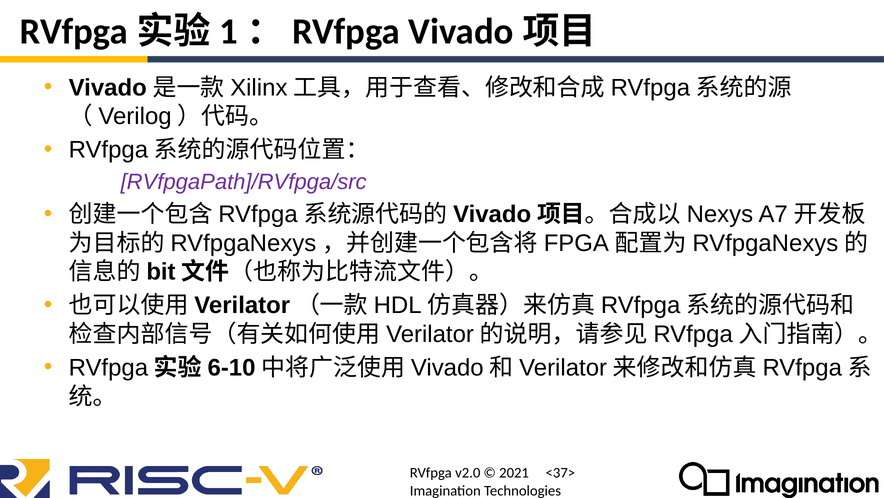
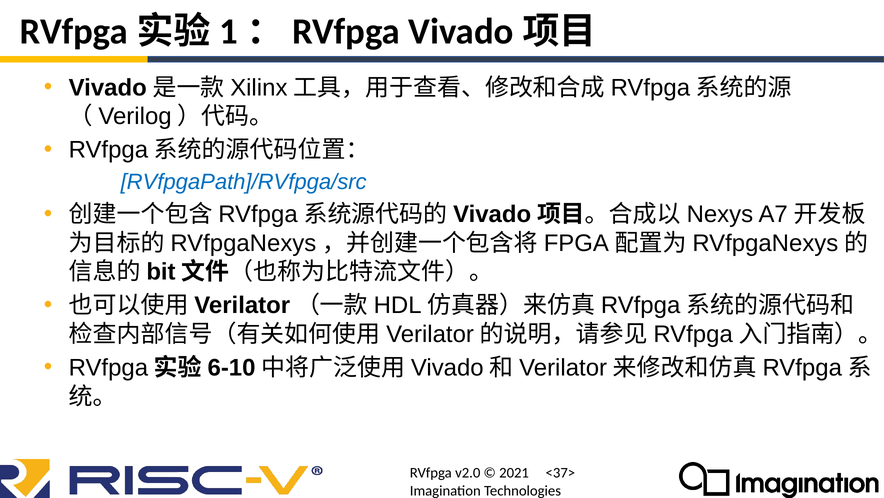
RVfpgaPath]/RVfpga/src colour: purple -> blue
